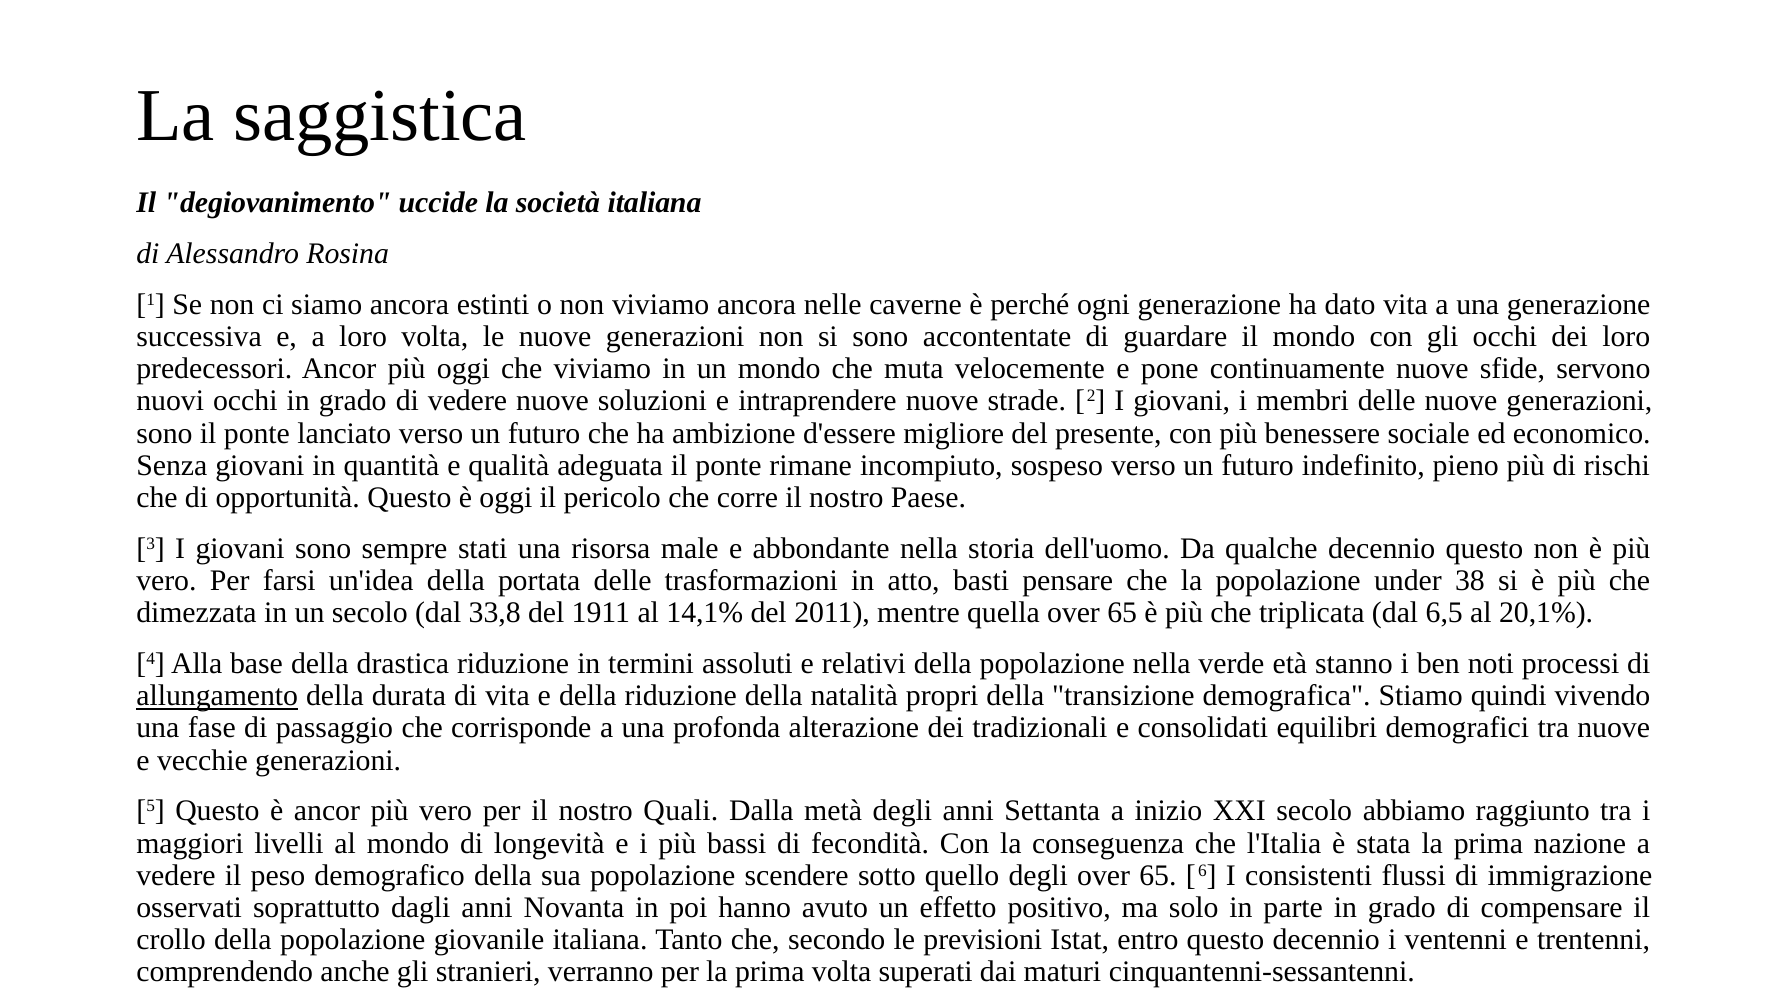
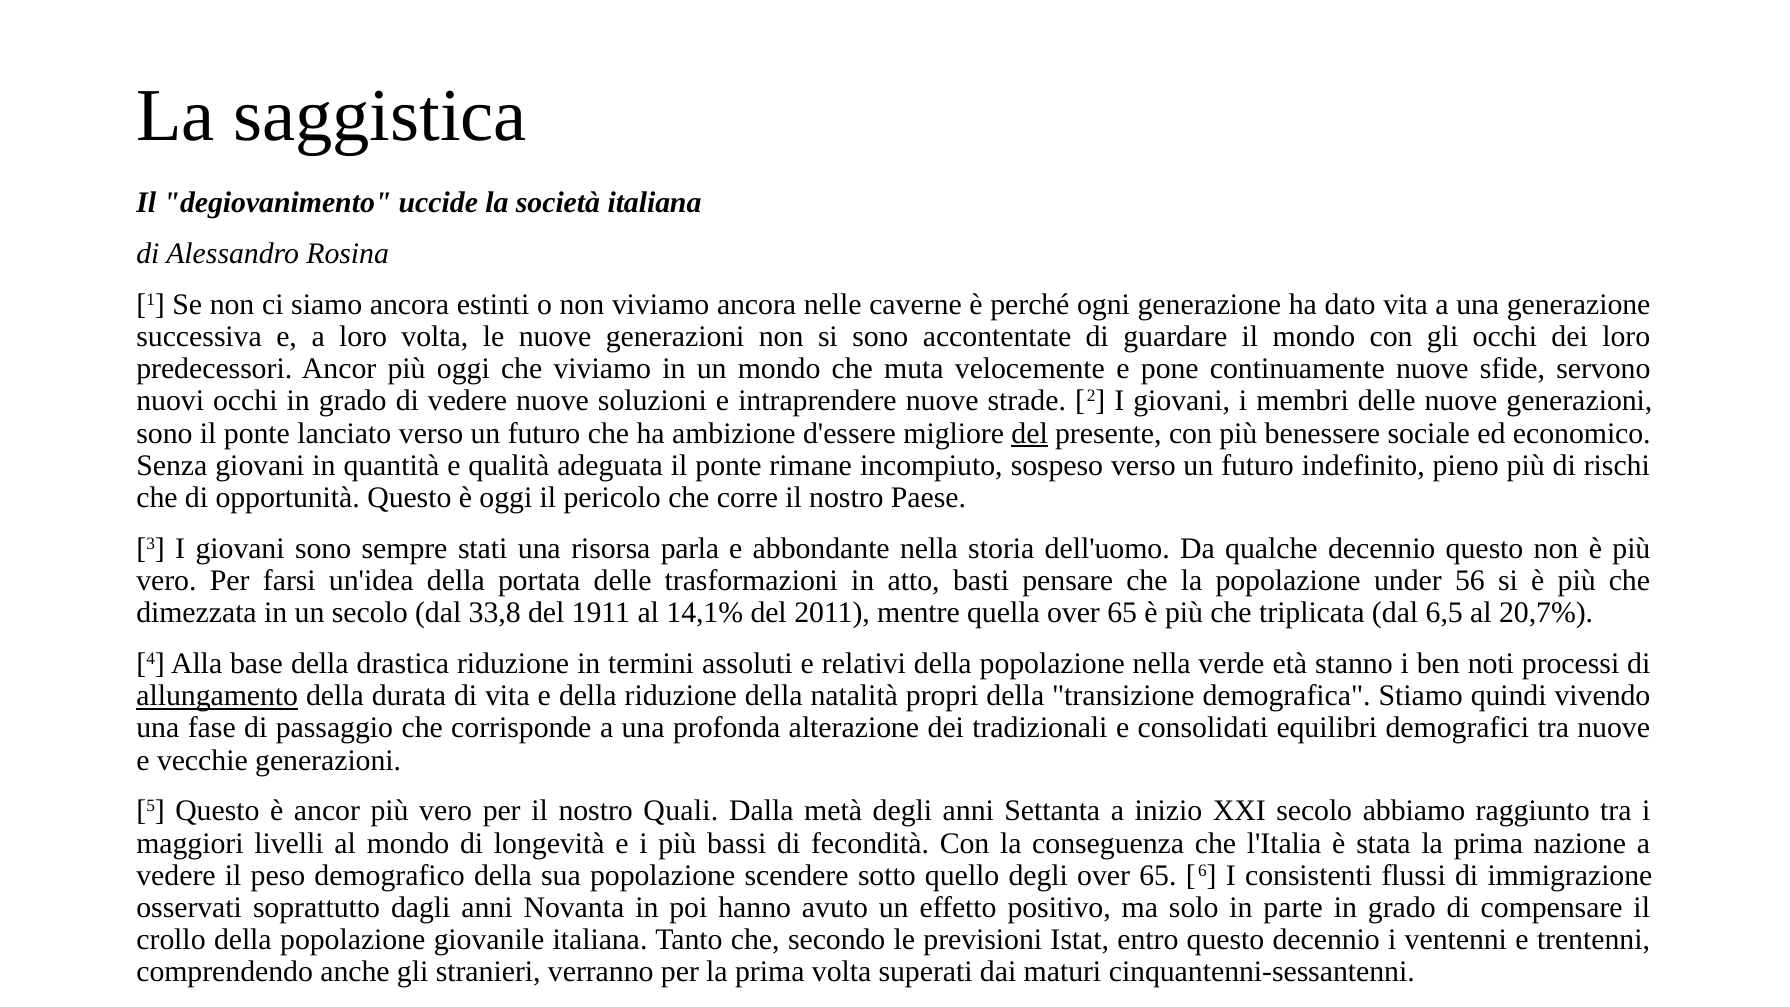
del at (1030, 433) underline: none -> present
male: male -> parla
38: 38 -> 56
20,1%: 20,1% -> 20,7%
